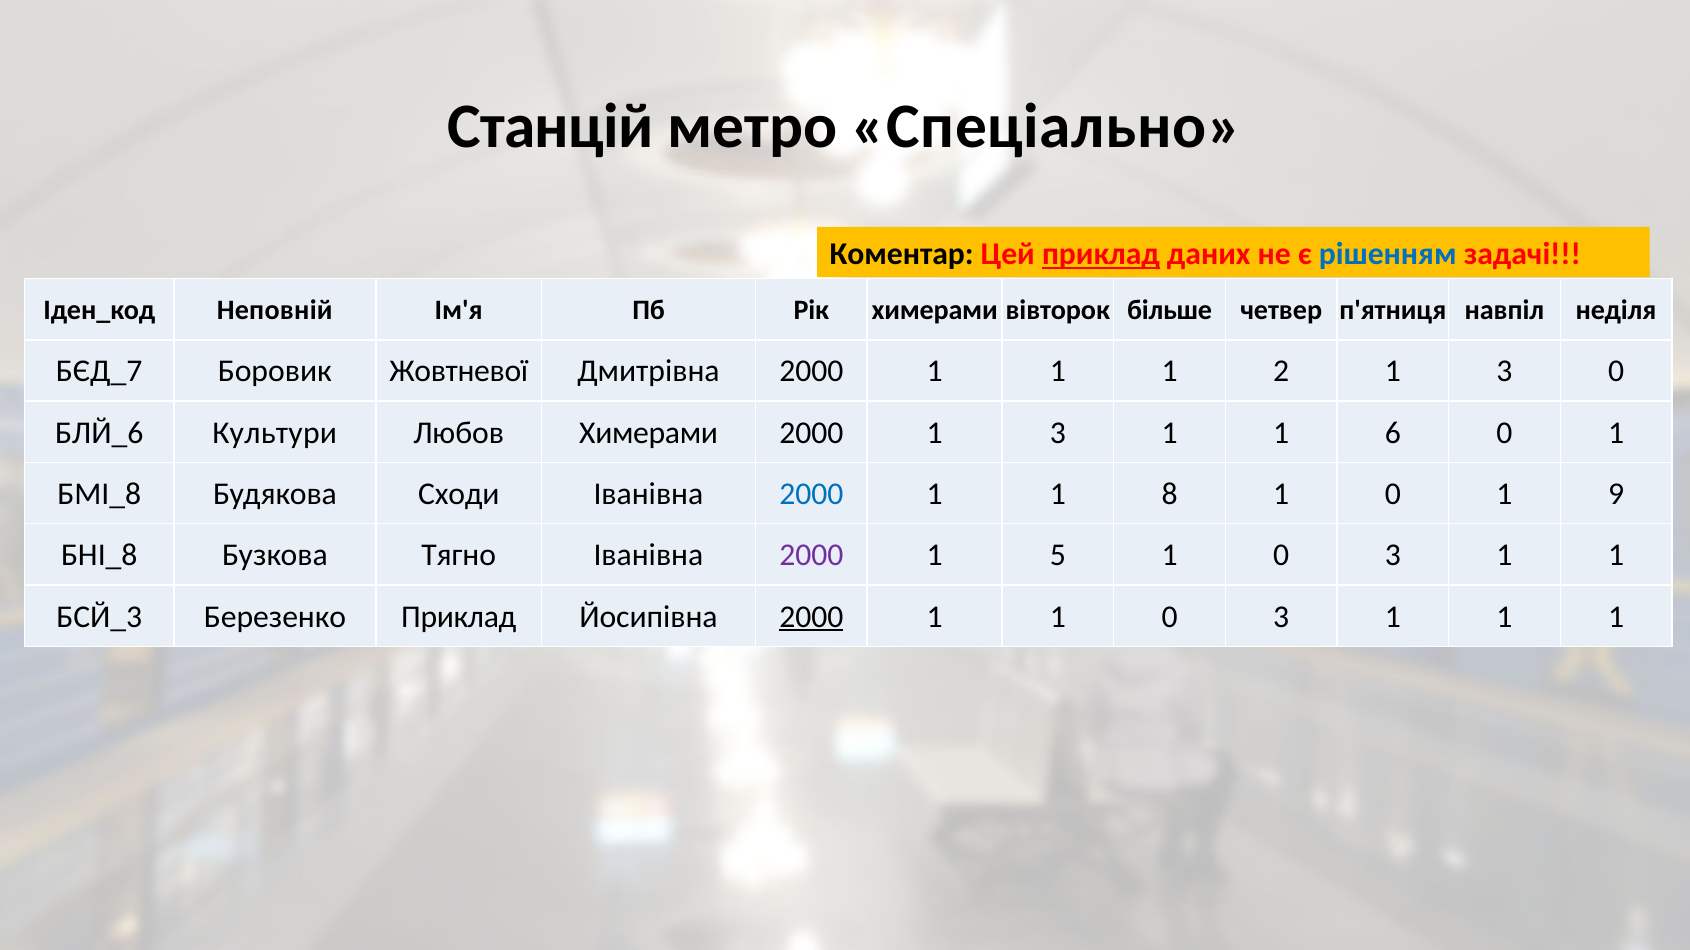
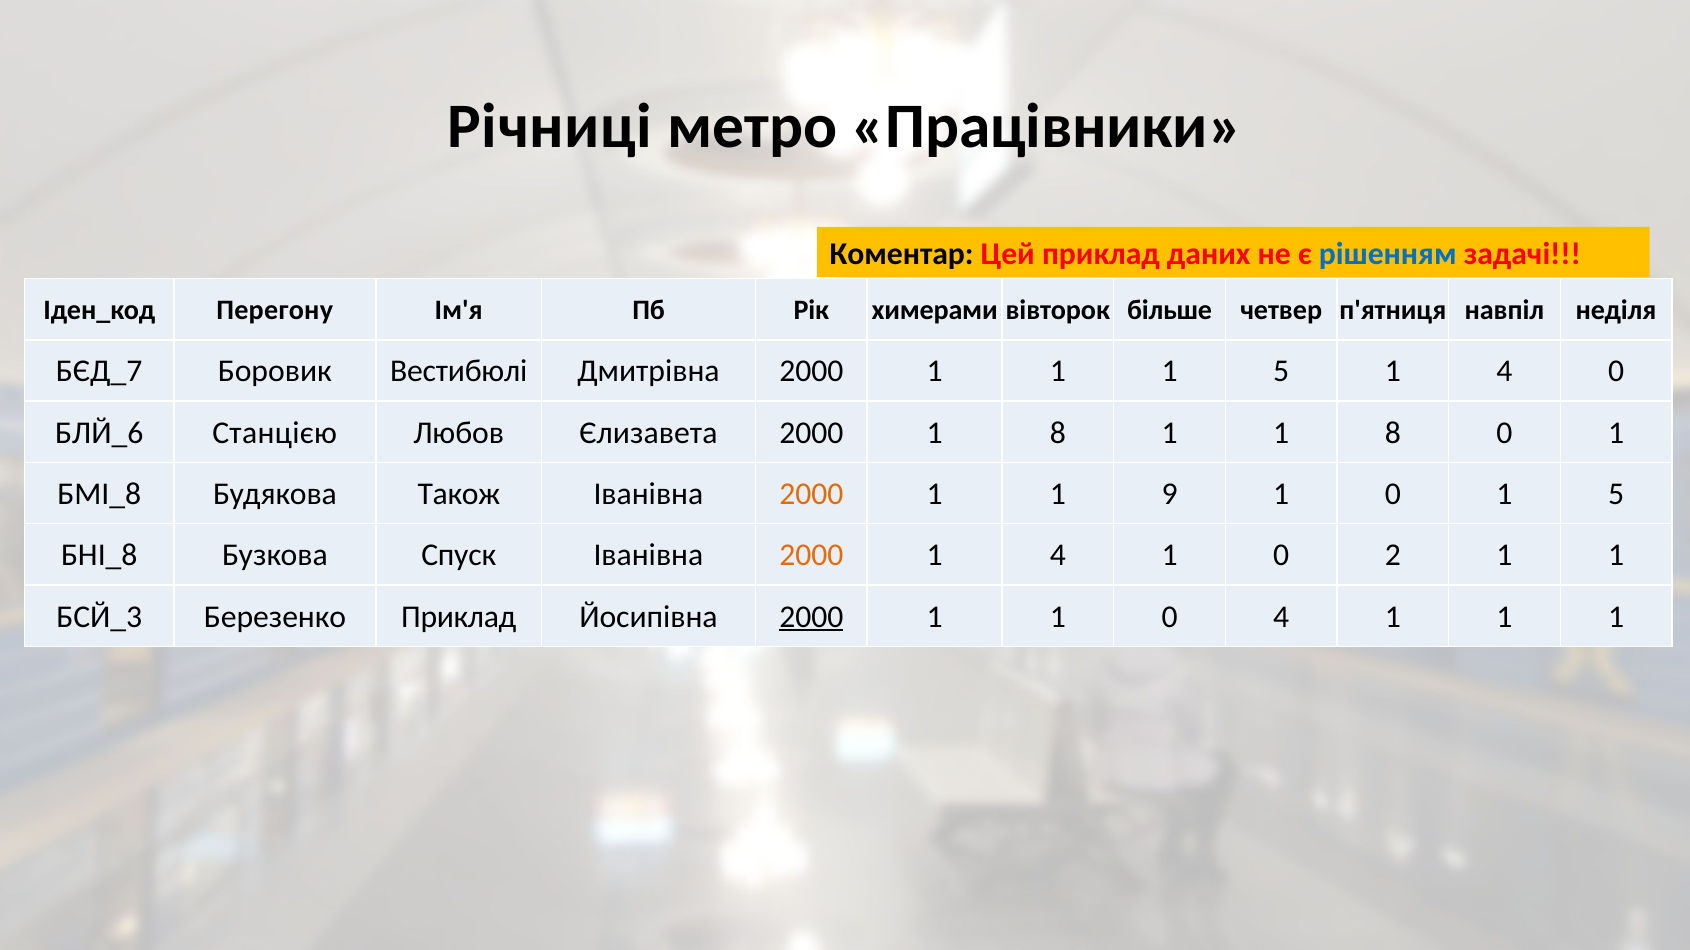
Станцій: Станцій -> Річниці
Спеціально: Спеціально -> Працівники
приклад at (1101, 254) underline: present -> none
Неповній: Неповній -> Перегону
Жовтневої: Жовтневої -> Вестибюлі
1 1 2: 2 -> 5
3 at (1504, 372): 3 -> 4
Культури: Культури -> Станцією
Любов Химерами: Химерами -> Єлизавета
2000 1 3: 3 -> 8
1 1 6: 6 -> 8
Сходи: Сходи -> Також
2000 at (811, 494) colour: blue -> orange
8: 8 -> 9
0 1 9: 9 -> 5
Тягно: Тягно -> Спуск
2000 at (811, 556) colour: purple -> orange
5 at (1058, 556): 5 -> 4
3 at (1393, 556): 3 -> 2
1 1 0 3: 3 -> 4
